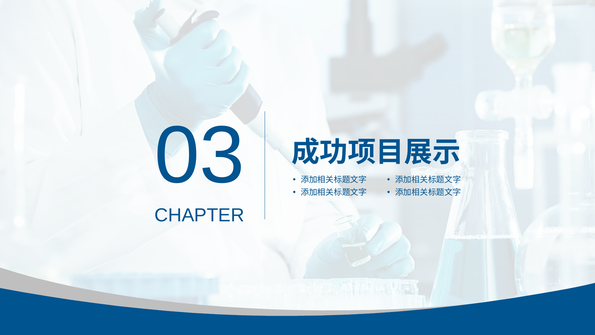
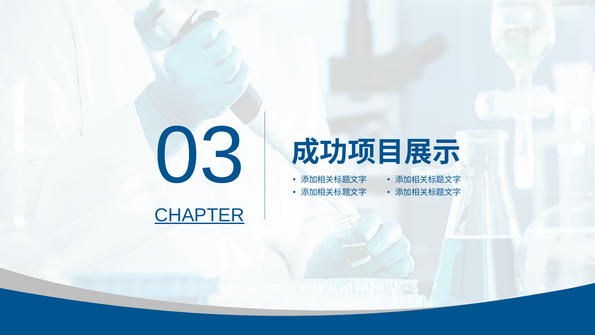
CHAPTER underline: none -> present
